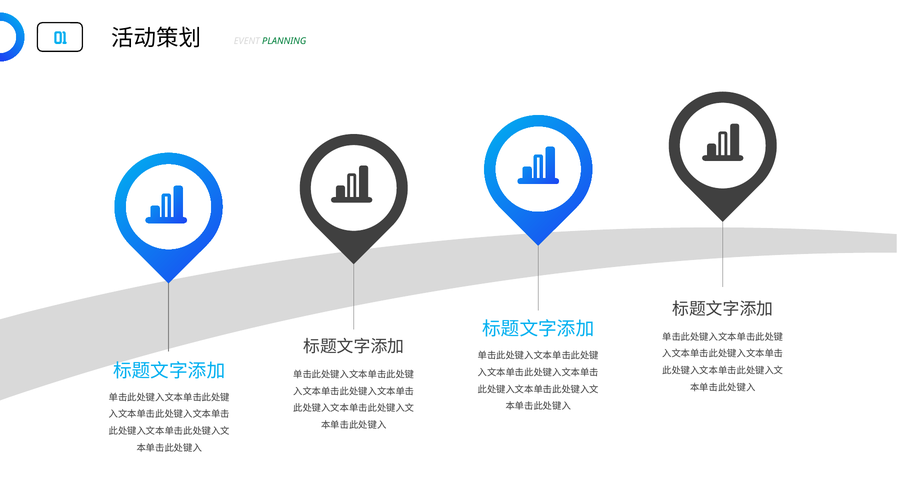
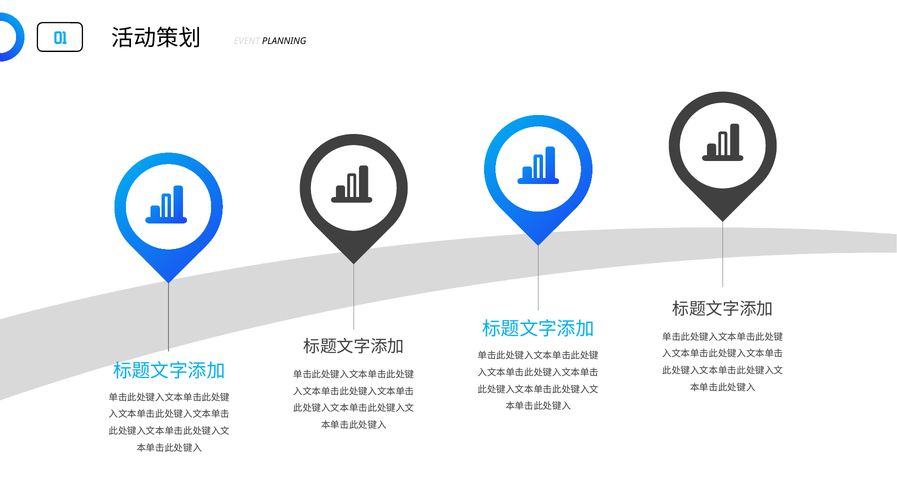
PLANNING colour: green -> black
